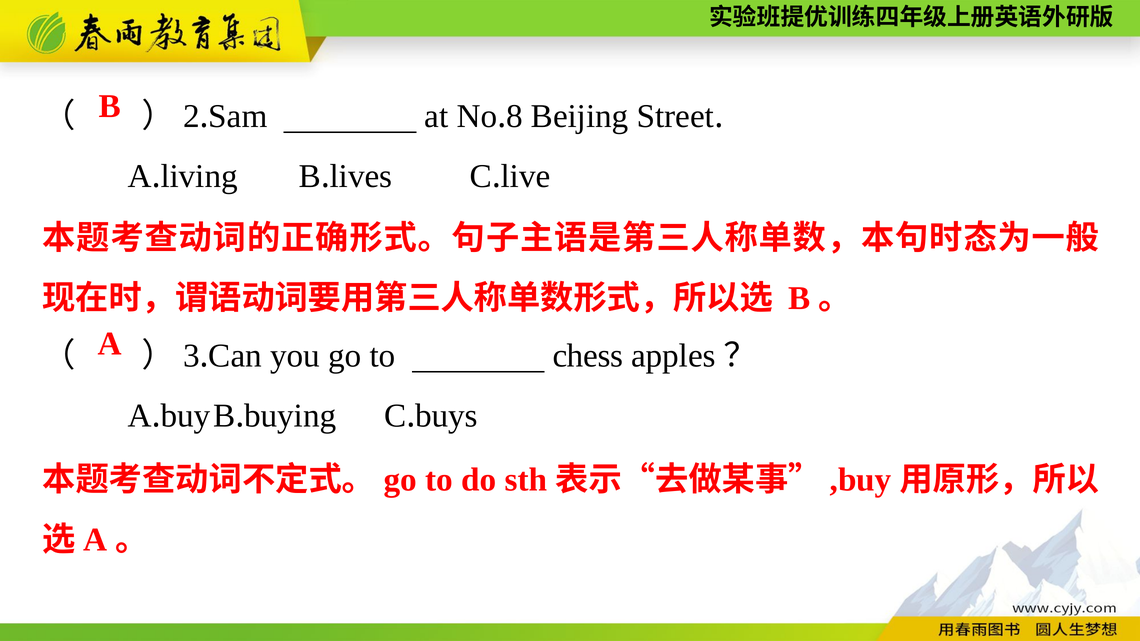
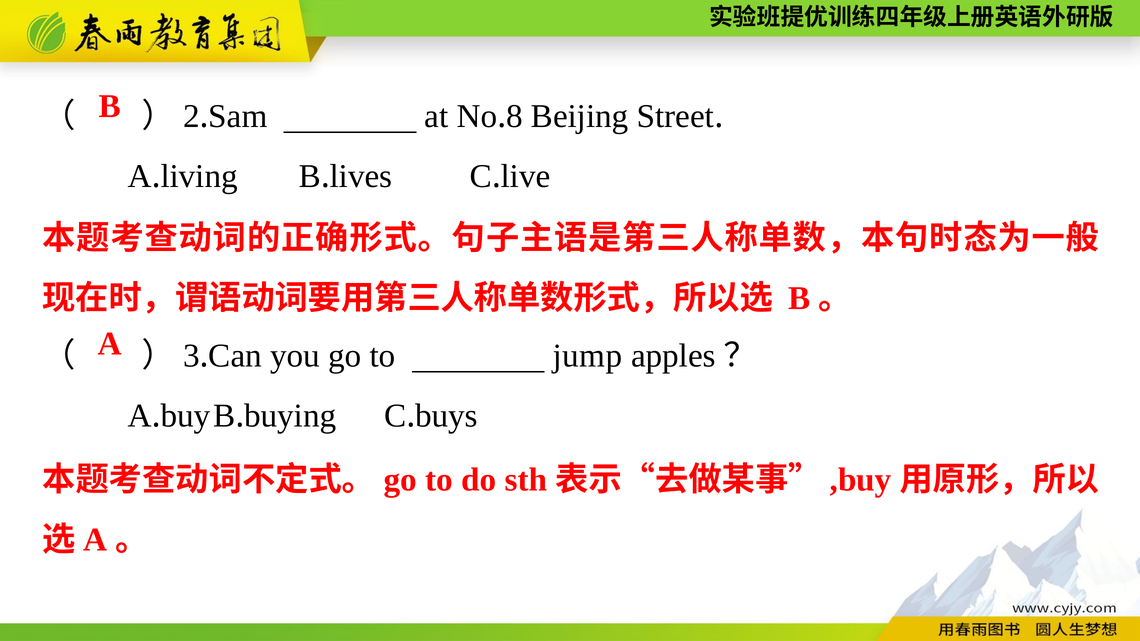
chess: chess -> jump
